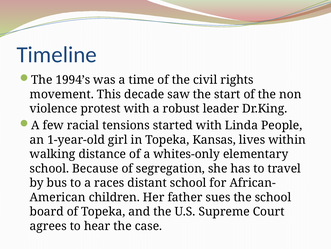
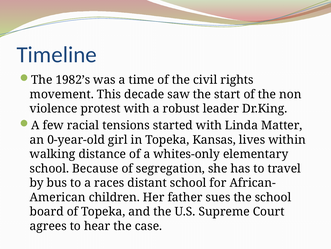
1994’s: 1994’s -> 1982’s
People: People -> Matter
1-year-old: 1-year-old -> 0-year-old
